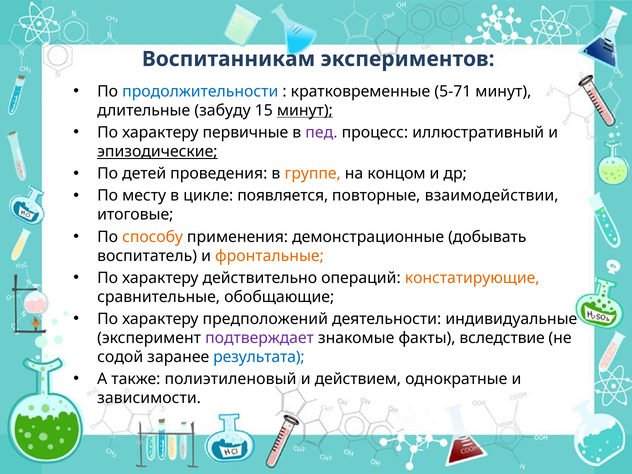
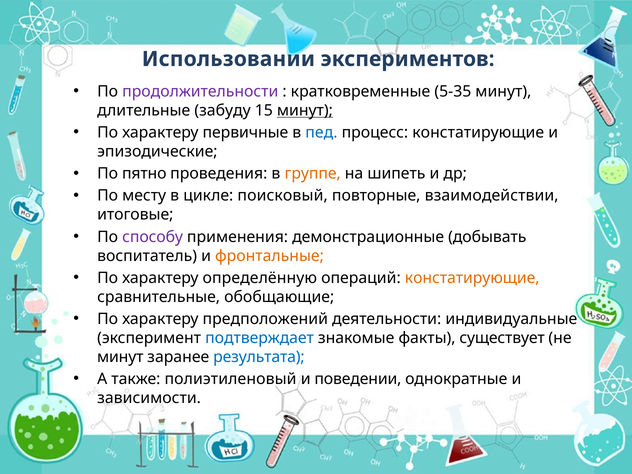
Воспитанникам: Воспитанникам -> Использовании
продолжительности colour: blue -> purple
5-71: 5-71 -> 5-35
пед colour: purple -> blue
процесс иллюстративный: иллюстративный -> констатирующие
эпизодические underline: present -> none
детей: детей -> пятно
концом: концом -> шипеть
появляется: появляется -> поисковый
способу colour: orange -> purple
действительно: действительно -> определённую
подтверждает colour: purple -> blue
вследствие: вследствие -> существует
содой at (120, 357): содой -> минут
действием: действием -> поведении
